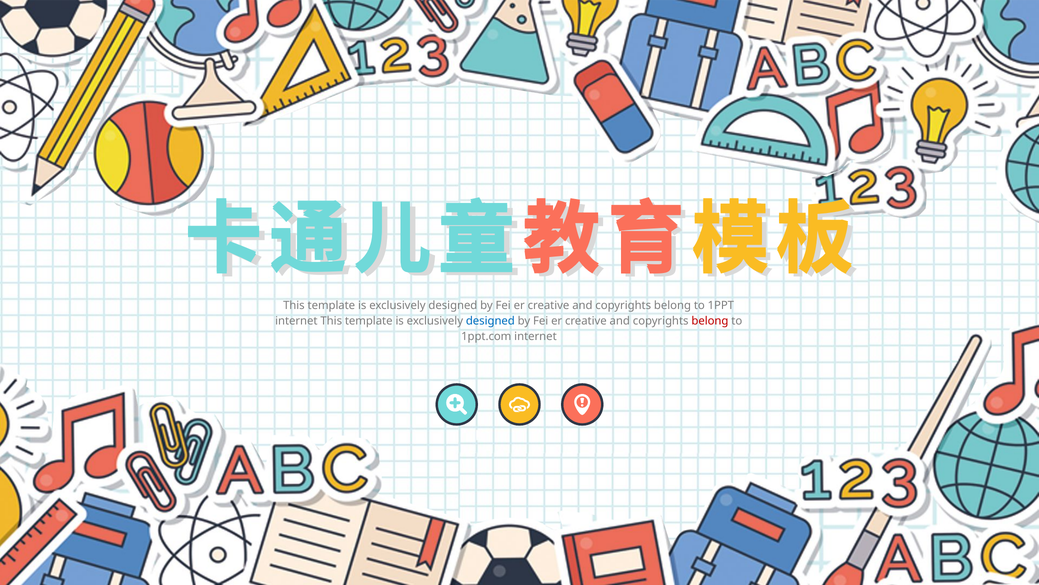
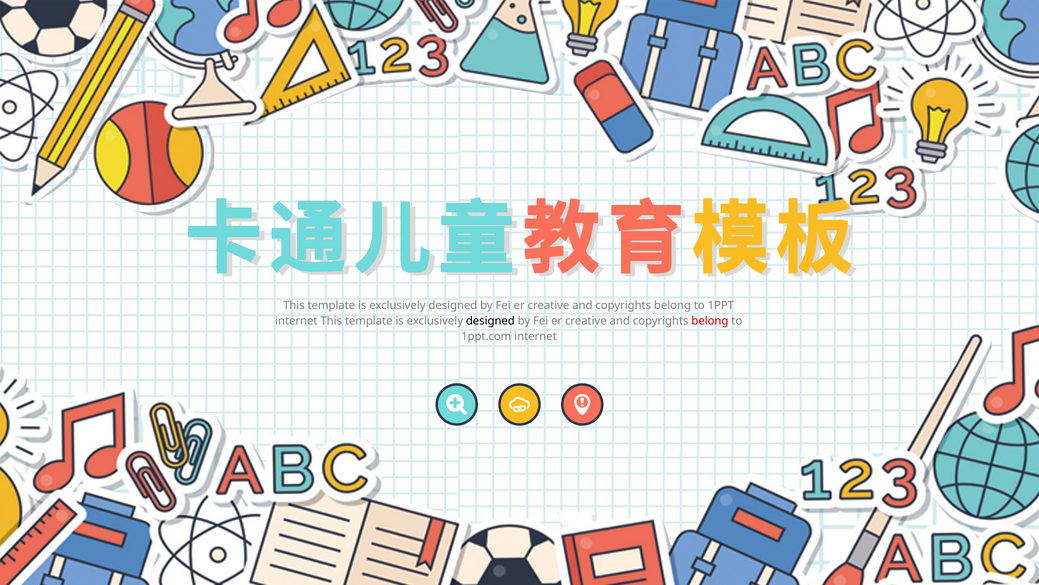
designed at (490, 321) colour: blue -> black
